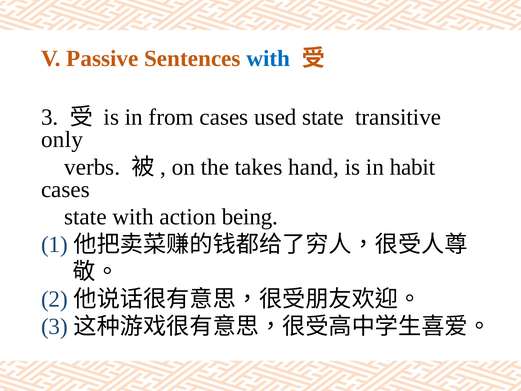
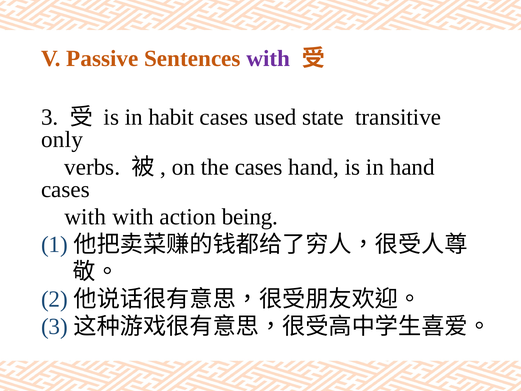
with at (268, 58) colour: blue -> purple
from: from -> habit
the takes: takes -> cases
in habit: habit -> hand
state at (85, 217): state -> with
